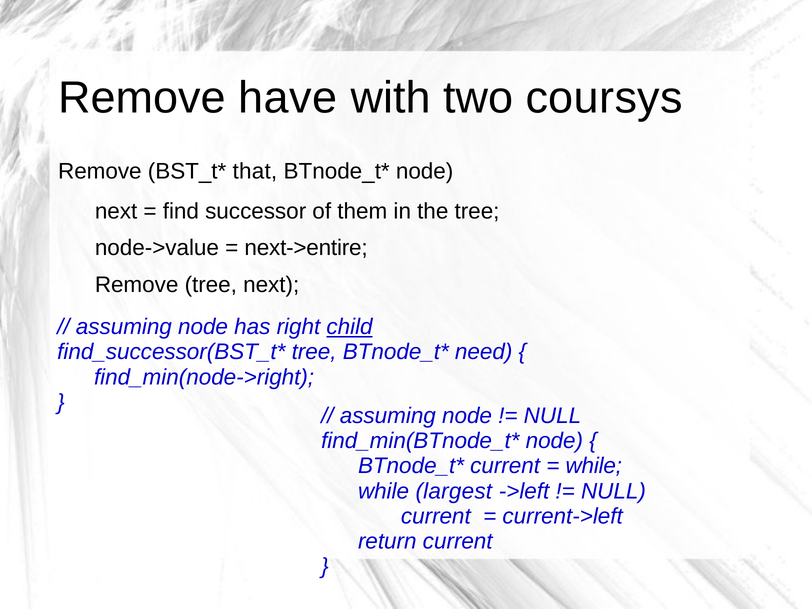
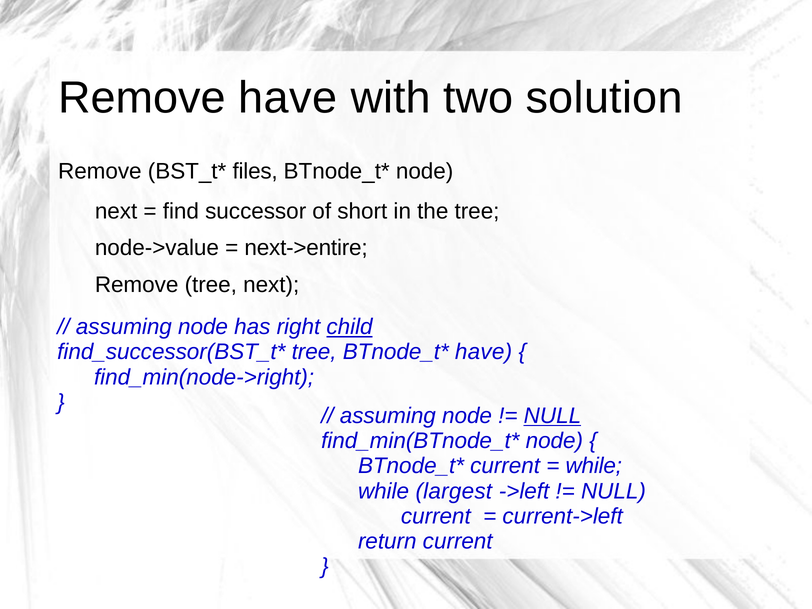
coursys: coursys -> solution
that: that -> files
them: them -> short
need at (484, 352): need -> have
NULL at (552, 416) underline: none -> present
